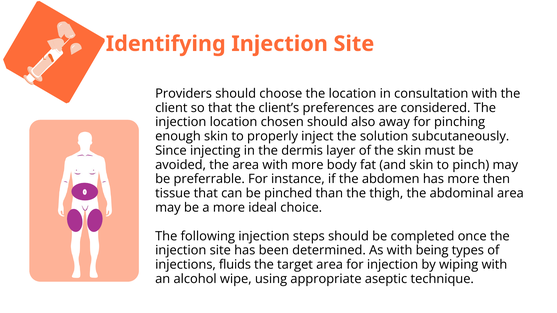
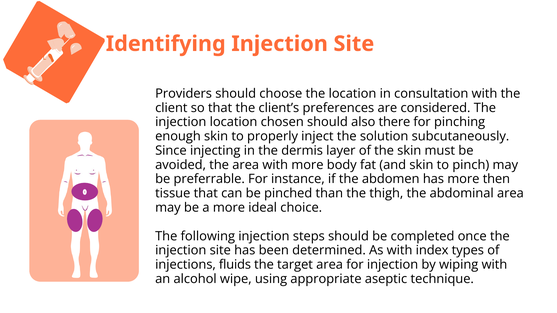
away: away -> there
being: being -> index
